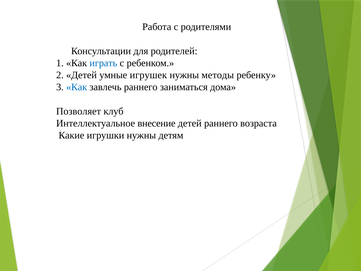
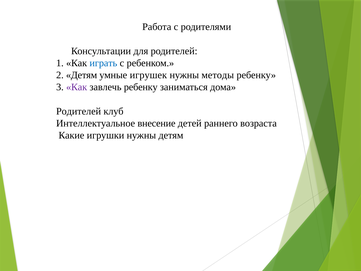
2 Детей: Детей -> Детям
Как at (77, 87) colour: blue -> purple
завлечь раннего: раннего -> ребенку
Позволяет at (79, 111): Позволяет -> Родителей
